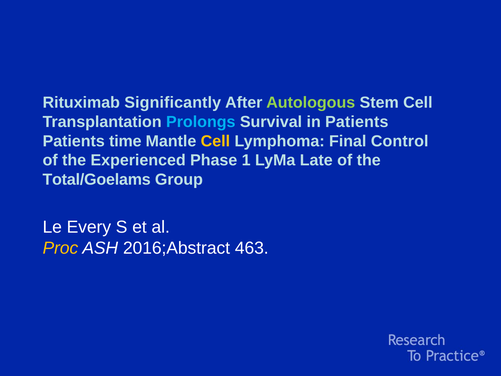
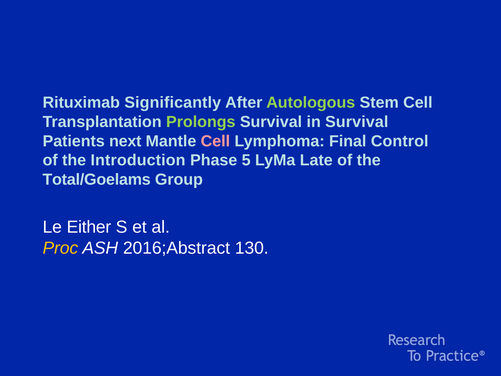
Prolongs colour: light blue -> light green
in Patients: Patients -> Survival
time: time -> next
Cell at (215, 141) colour: yellow -> pink
Experienced: Experienced -> Introduction
1: 1 -> 5
Every: Every -> Either
463: 463 -> 130
